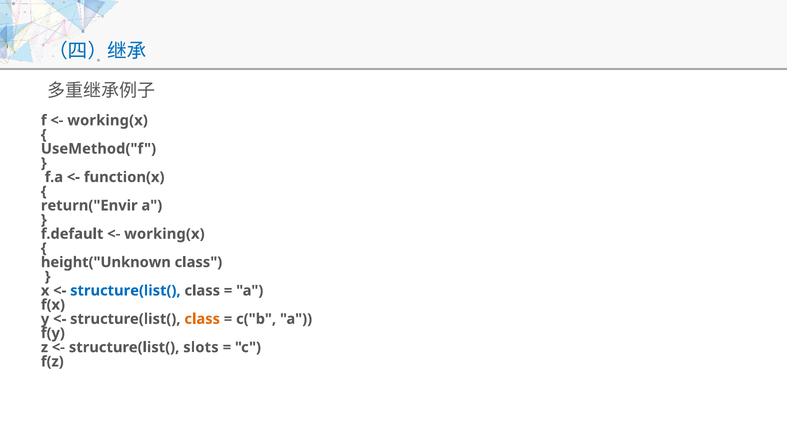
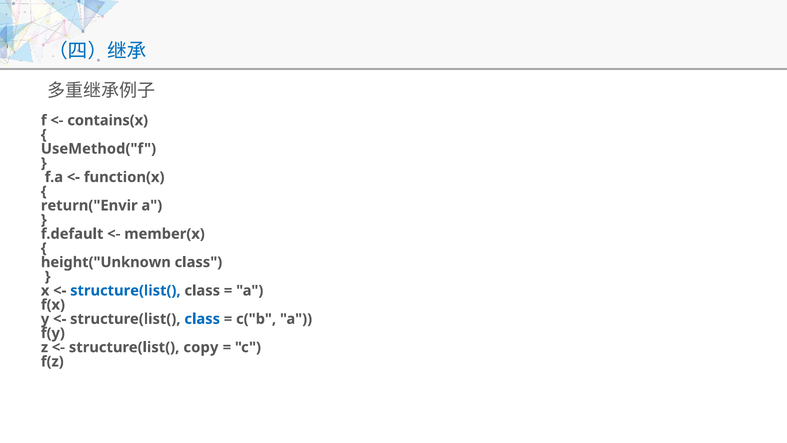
working(x at (108, 120): working(x -> contains(x
working(x at (164, 234): working(x -> member(x
class at (202, 319) colour: orange -> blue
slots: slots -> copy
